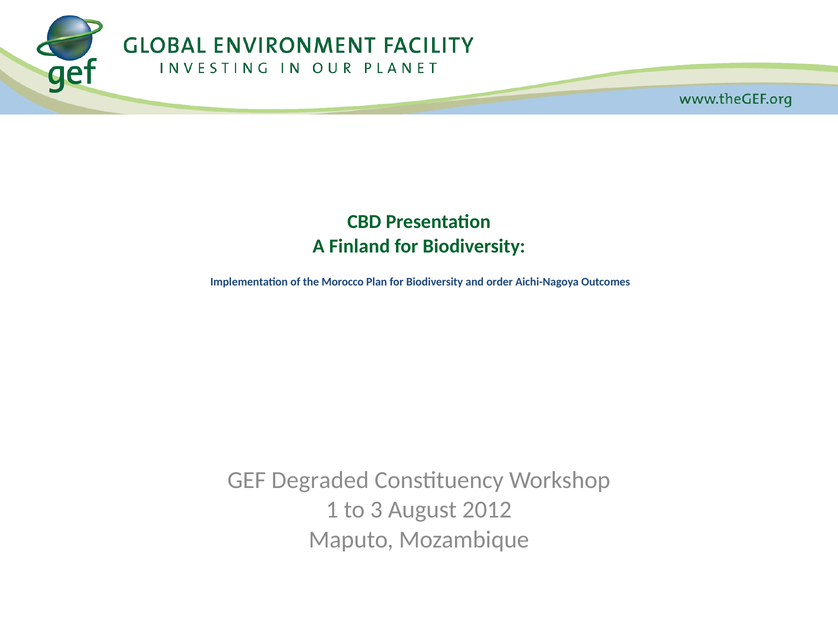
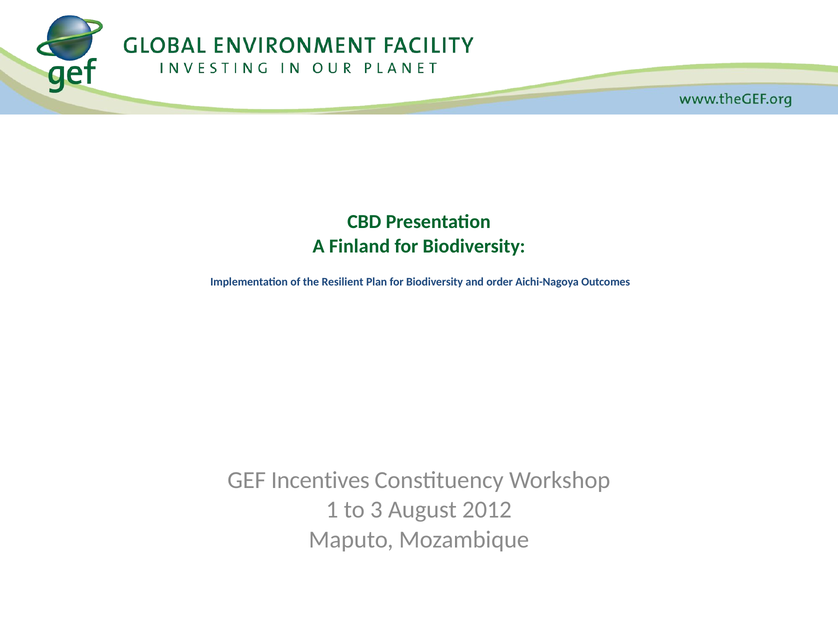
Morocco: Morocco -> Resilient
Degraded: Degraded -> Incentives
